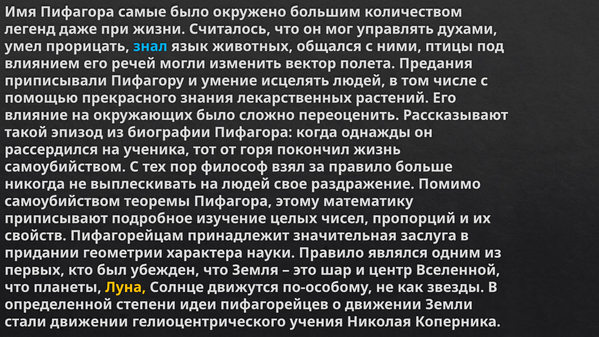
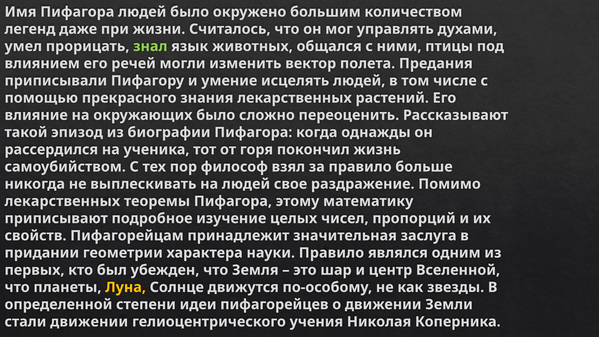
Пифагора самые: самые -> людей
знал colour: light blue -> light green
самоубийством at (62, 201): самоубийством -> лекарственных
